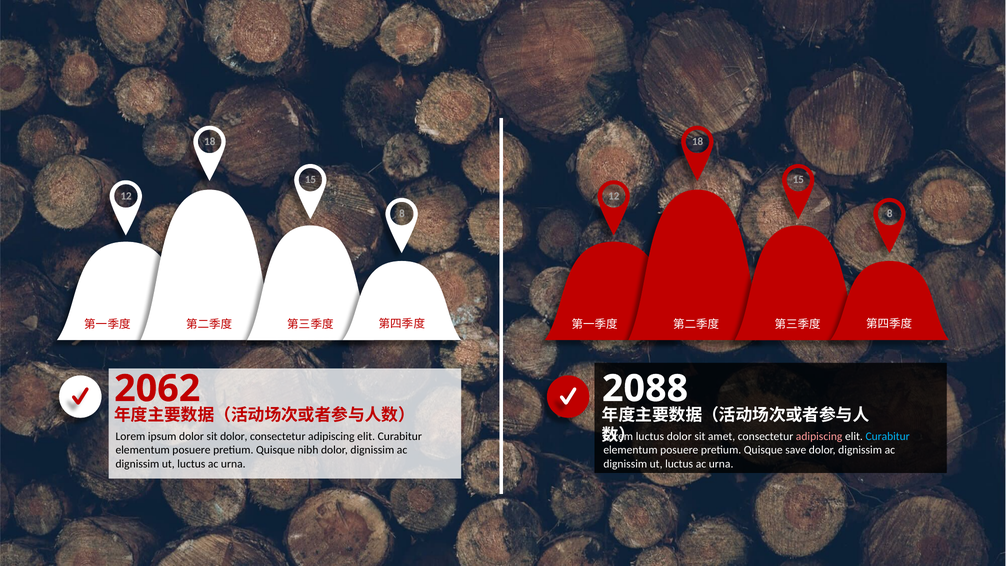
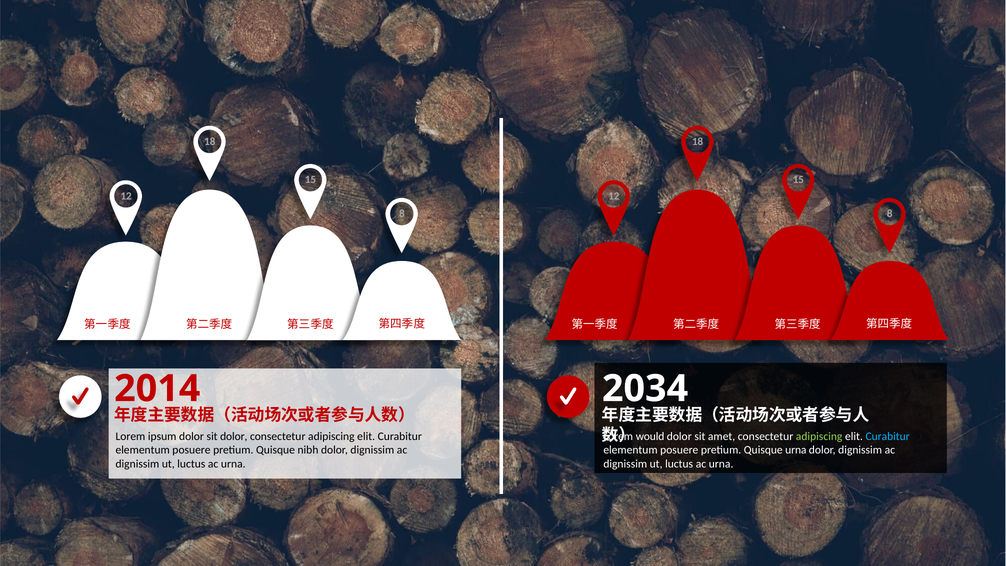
2062: 2062 -> 2014
2088: 2088 -> 2034
luctus at (650, 436): luctus -> would
adipiscing at (819, 436) colour: pink -> light green
Quisque save: save -> urna
